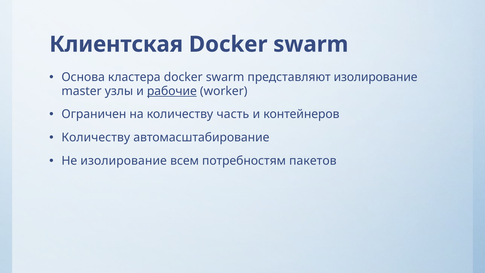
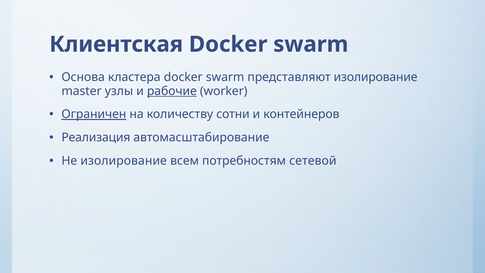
Ограничен underline: none -> present
часть: часть -> сотни
Количеству at (96, 138): Количеству -> Реализация
пакетов: пакетов -> сетевой
